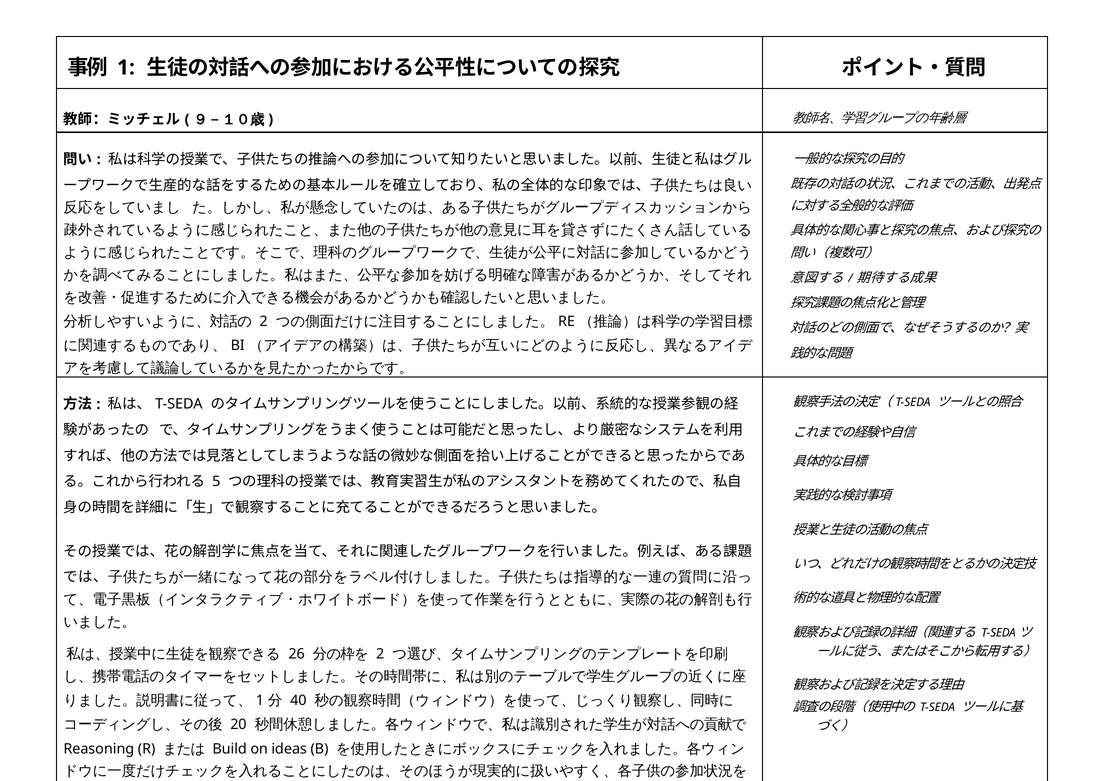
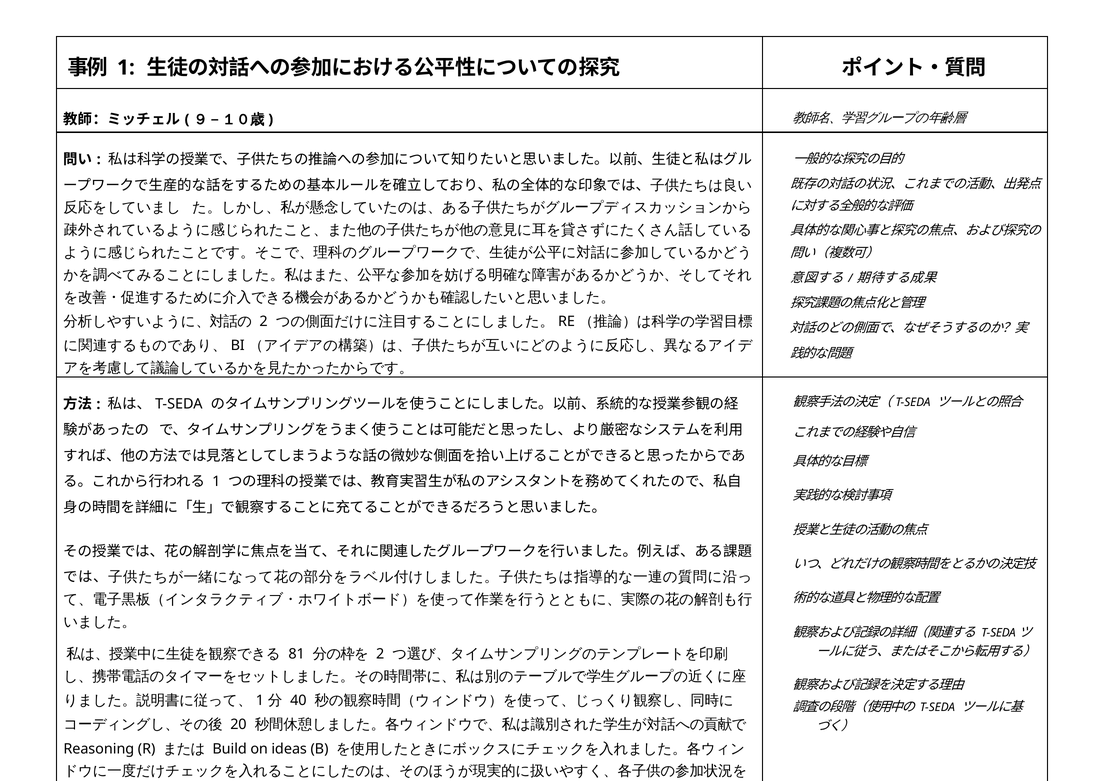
5 at (216, 481): 5 -> 1
26: 26 -> 81
